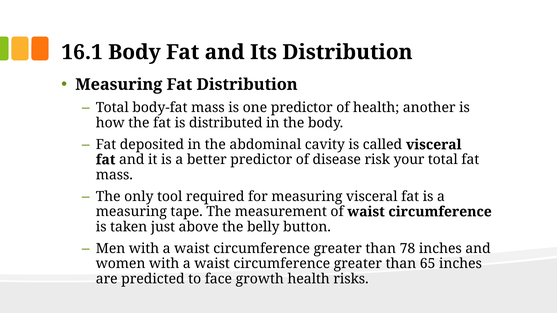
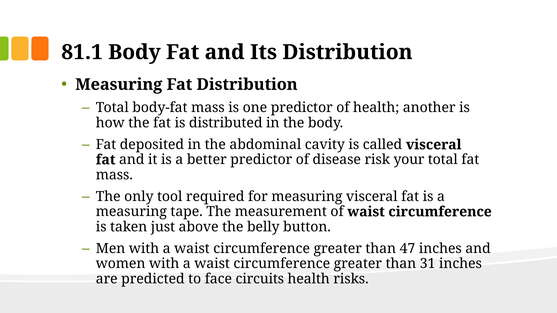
16.1: 16.1 -> 81.1
78: 78 -> 47
65: 65 -> 31
growth: growth -> circuits
